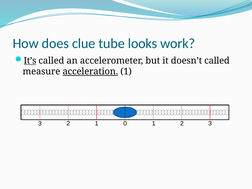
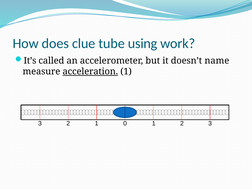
looks: looks -> using
It’s underline: present -> none
doesn’t called: called -> name
